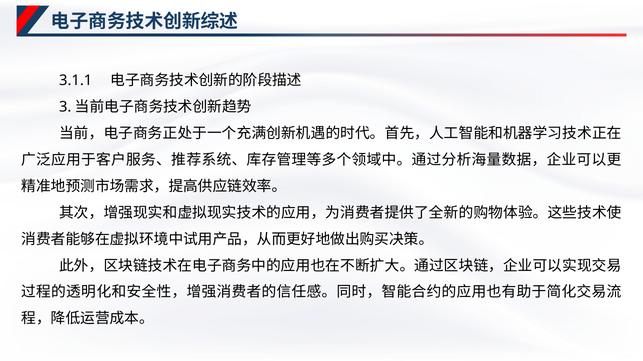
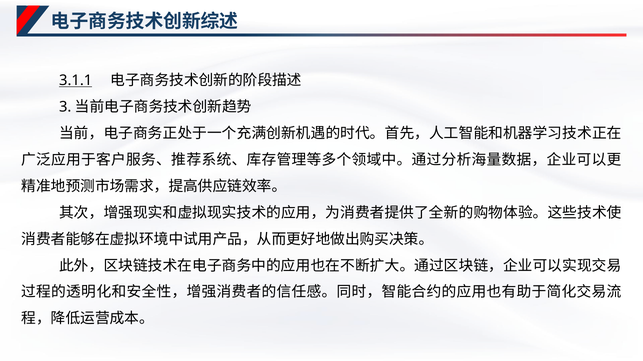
3.1.1 underline: none -> present
